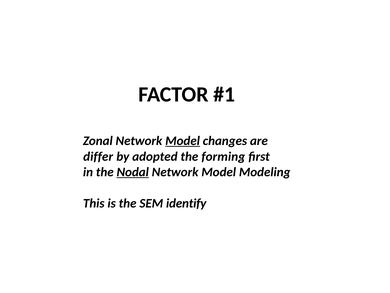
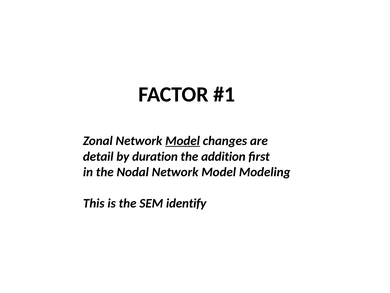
differ: differ -> detail
adopted: adopted -> duration
forming: forming -> addition
Nodal underline: present -> none
